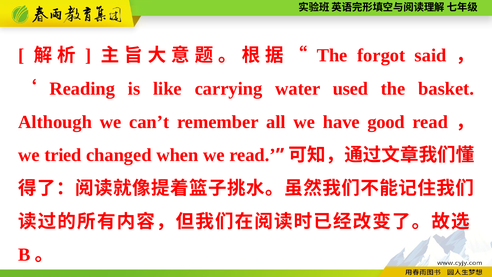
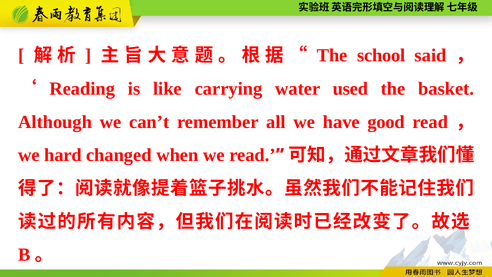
forgot: forgot -> school
tried: tried -> hard
